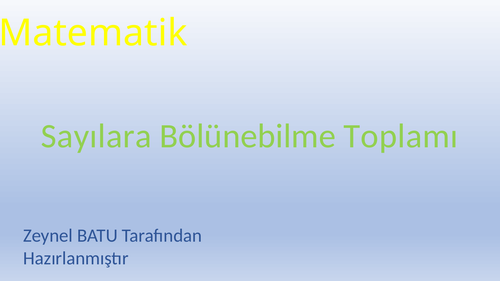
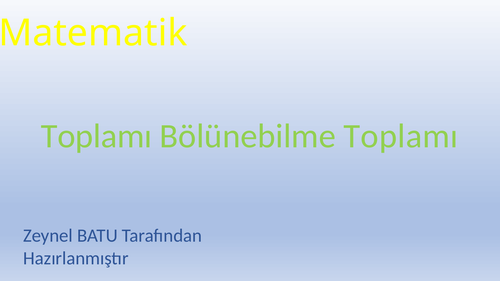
Sayılara at (96, 136): Sayılara -> Toplamı
